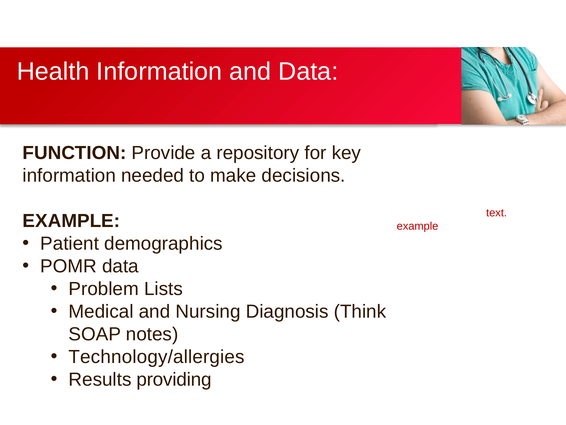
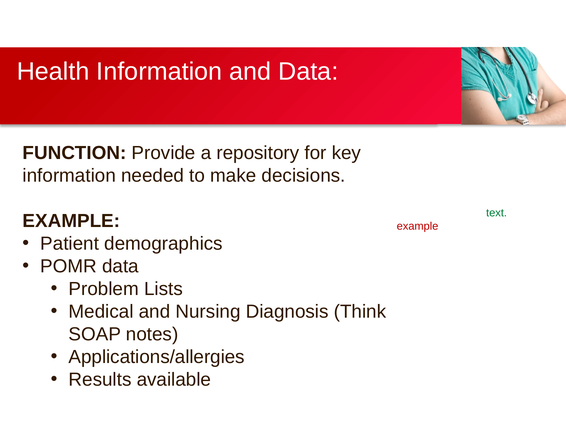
text at (497, 213) colour: red -> green
Technology/allergies: Technology/allergies -> Applications/allergies
providing: providing -> available
